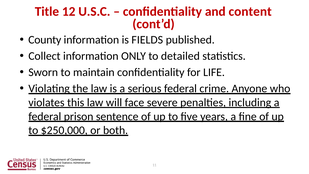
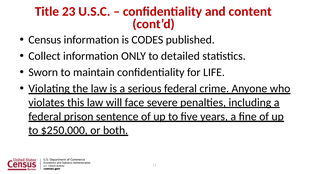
12: 12 -> 23
County: County -> Census
FIELDS: FIELDS -> CODES
